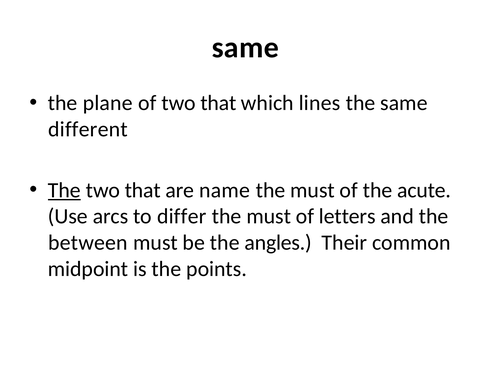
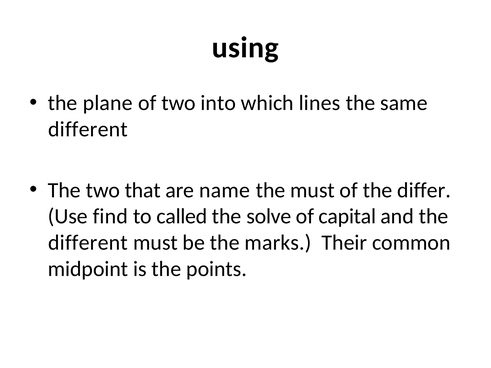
same at (245, 48): same -> using
of two that: that -> into
The at (64, 190) underline: present -> none
acute: acute -> differ
arcs: arcs -> find
differ: differ -> called
must at (269, 217): must -> solve
letters: letters -> capital
between at (88, 243): between -> different
angles: angles -> marks
